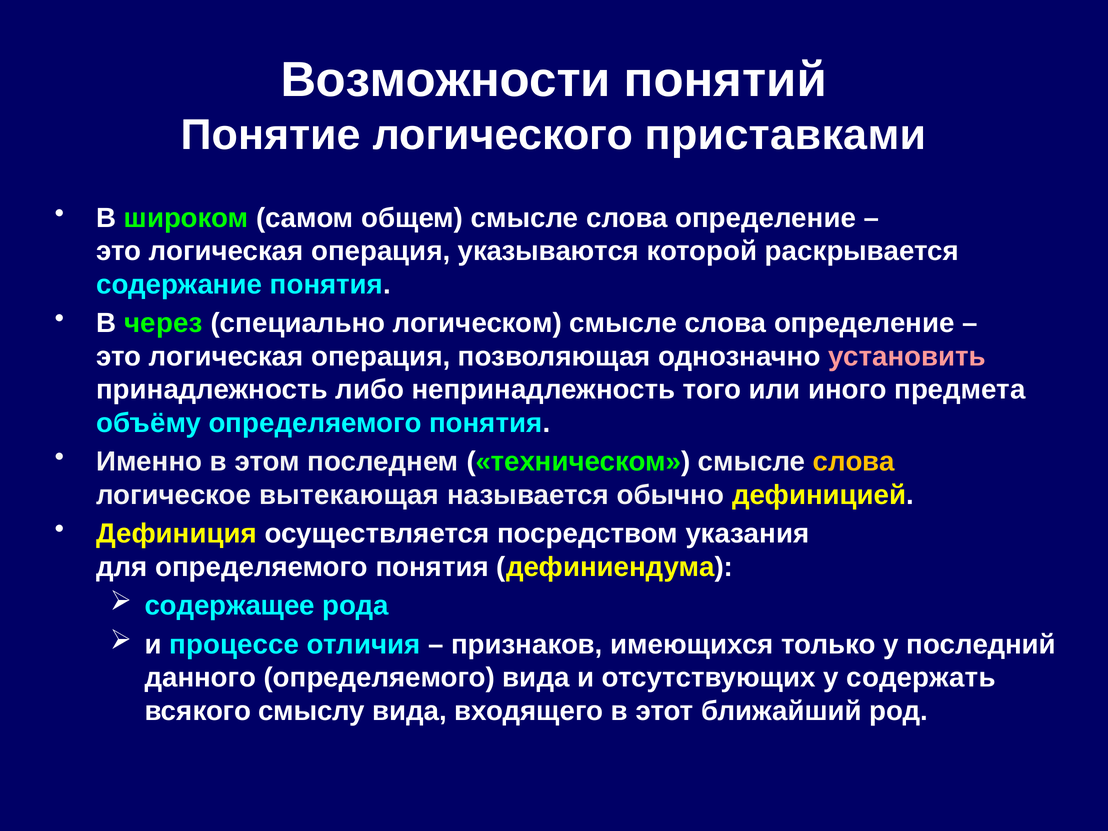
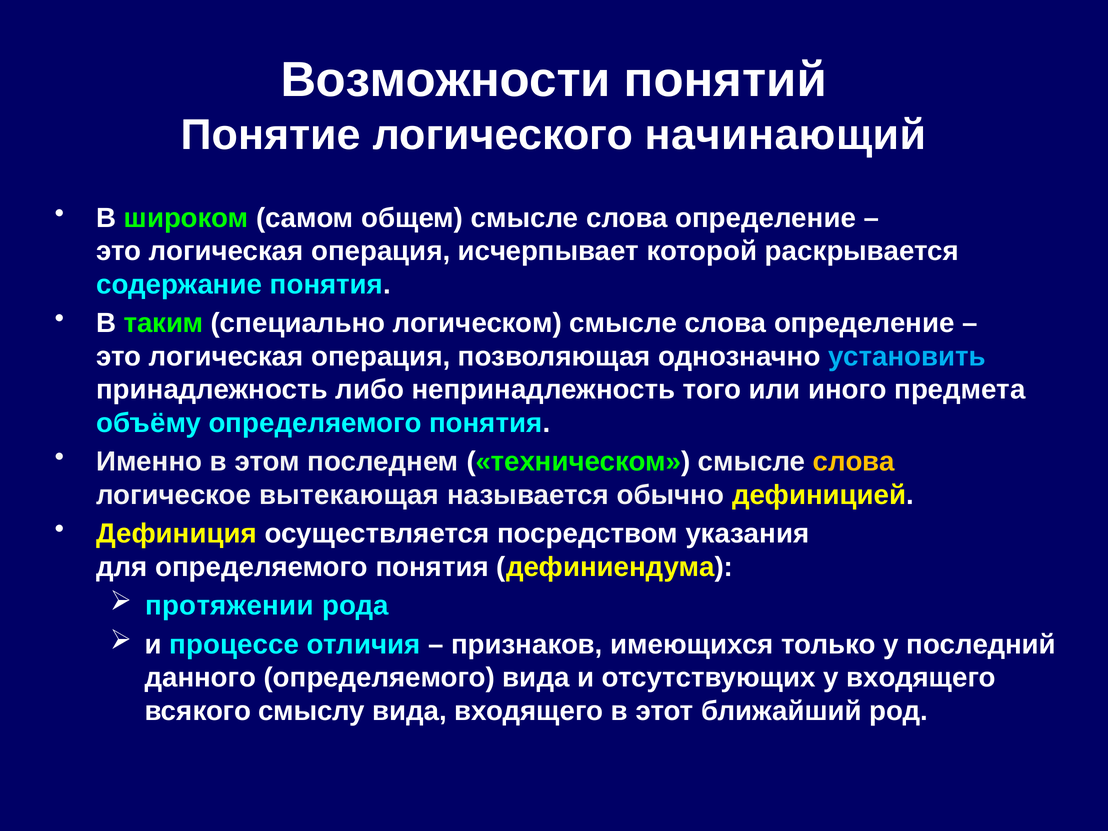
приставками: приставками -> начинающий
указываются: указываются -> исчерпывает
через: через -> таким
установить colour: pink -> light blue
содержащее: содержащее -> протяжении
у содержать: содержать -> входящего
